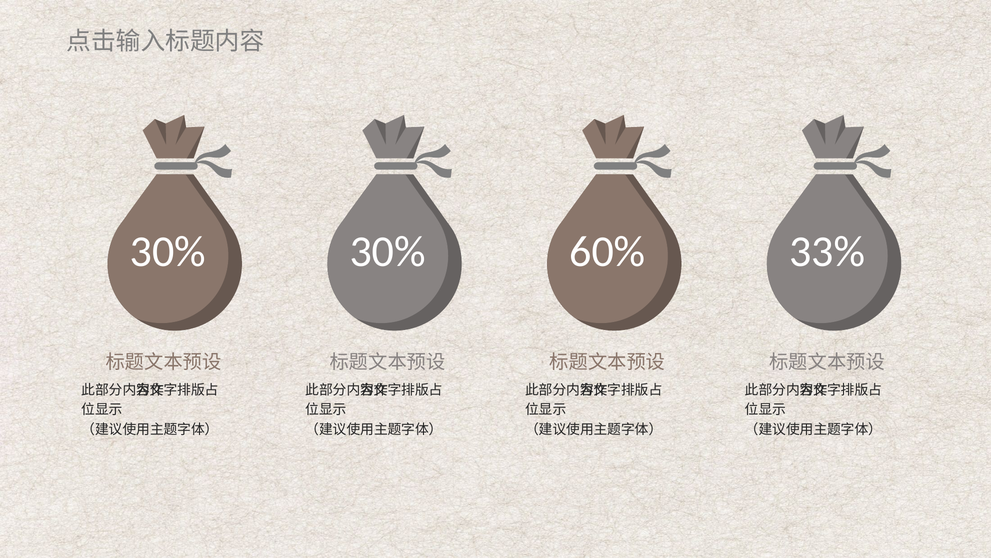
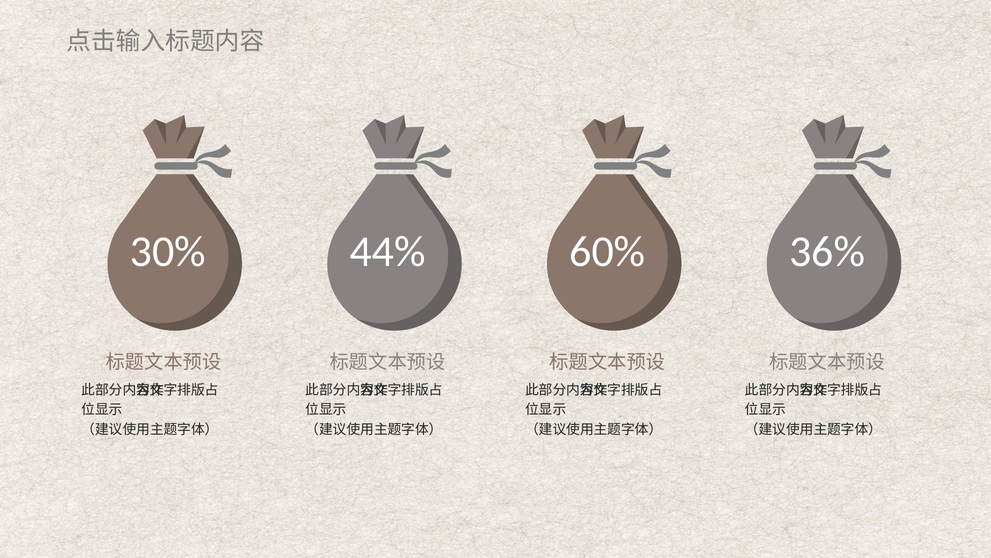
30% 30%: 30% -> 44%
33%: 33% -> 36%
